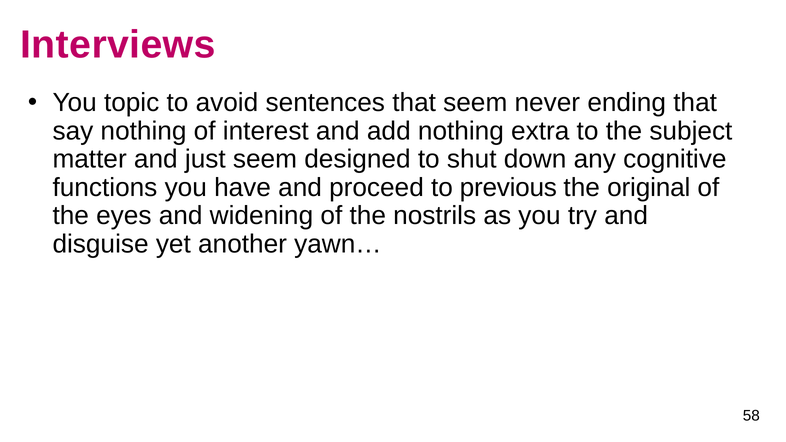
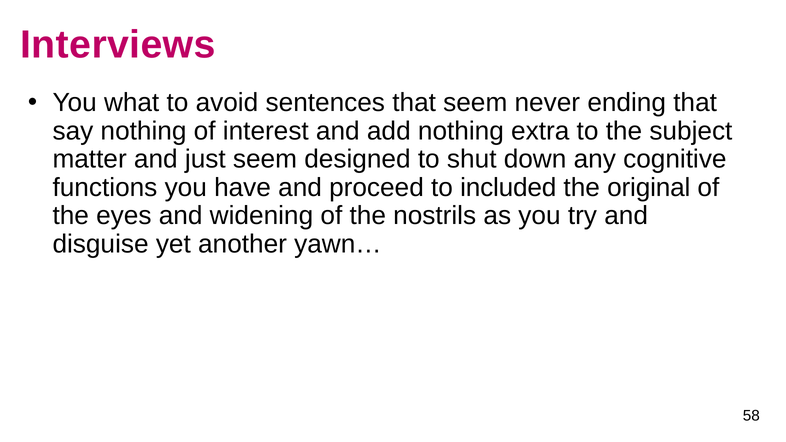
topic: topic -> what
previous: previous -> included
